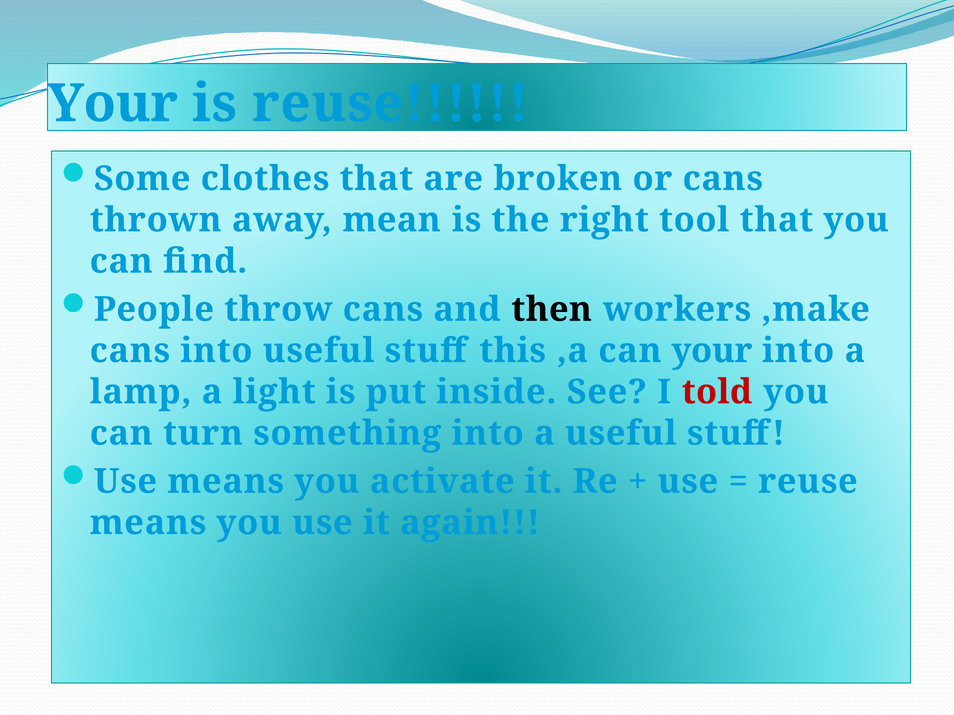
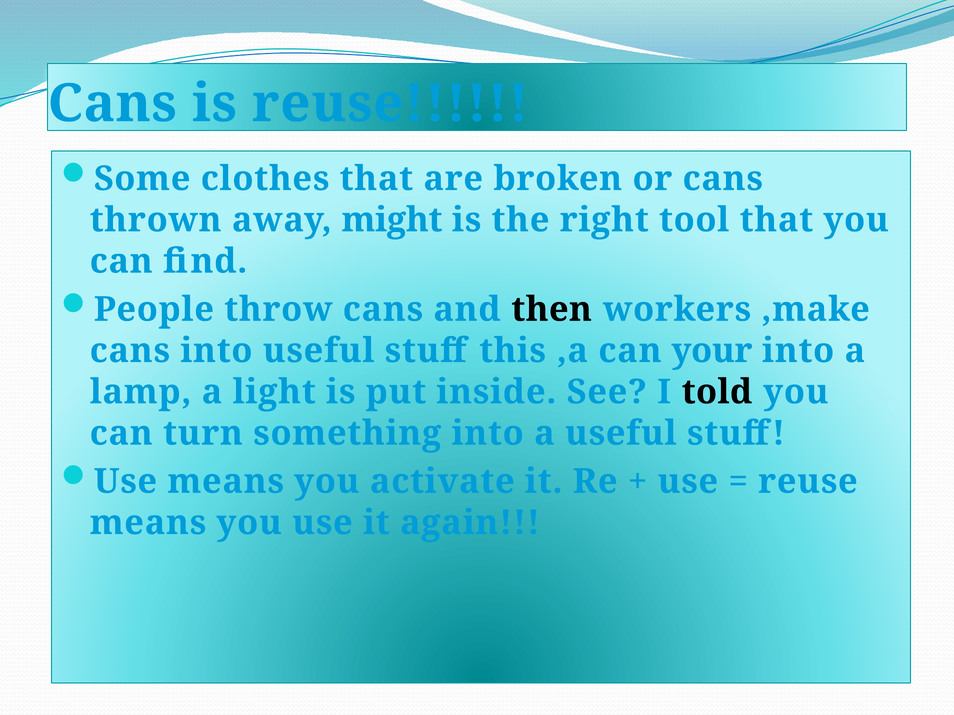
Your at (113, 104): Your -> Cans
mean: mean -> might
told colour: red -> black
